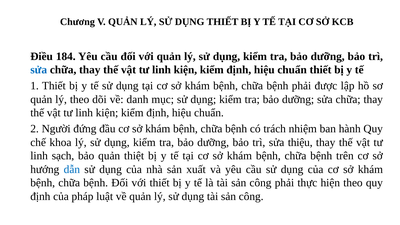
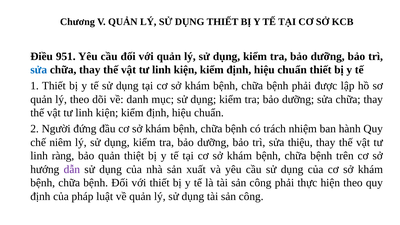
184: 184 -> 951
khoa: khoa -> niêm
sạch: sạch -> ràng
dẫn colour: blue -> purple
